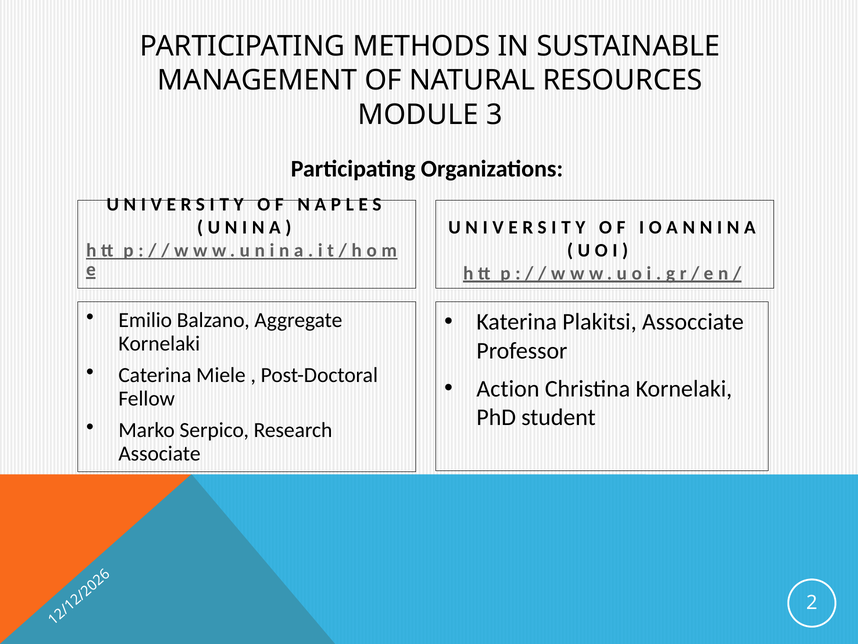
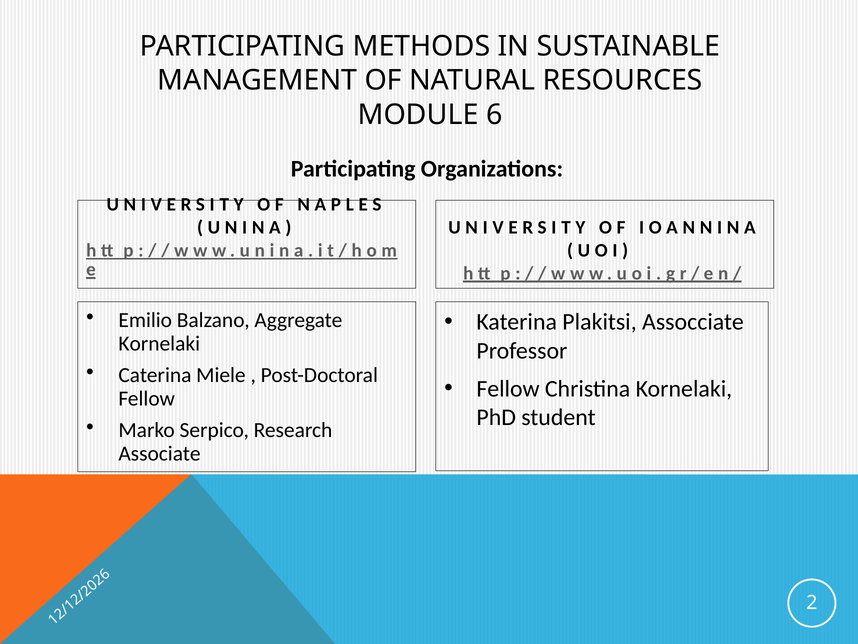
MODULE 3: 3 -> 6
Action at (508, 389): Action -> Fellow
